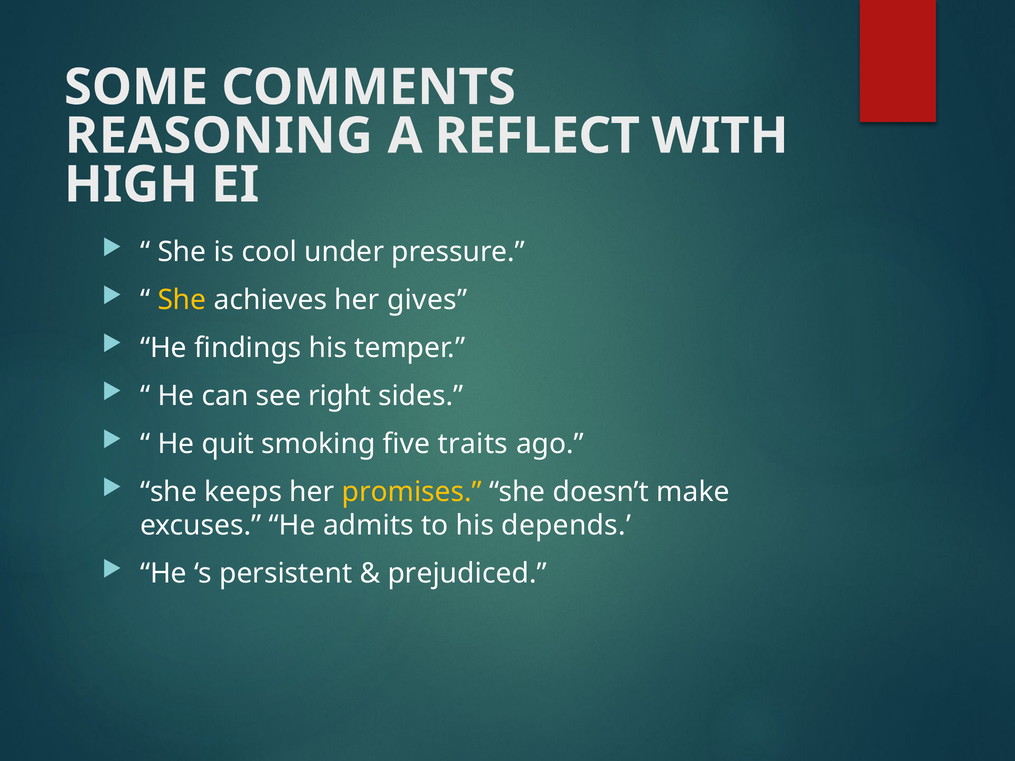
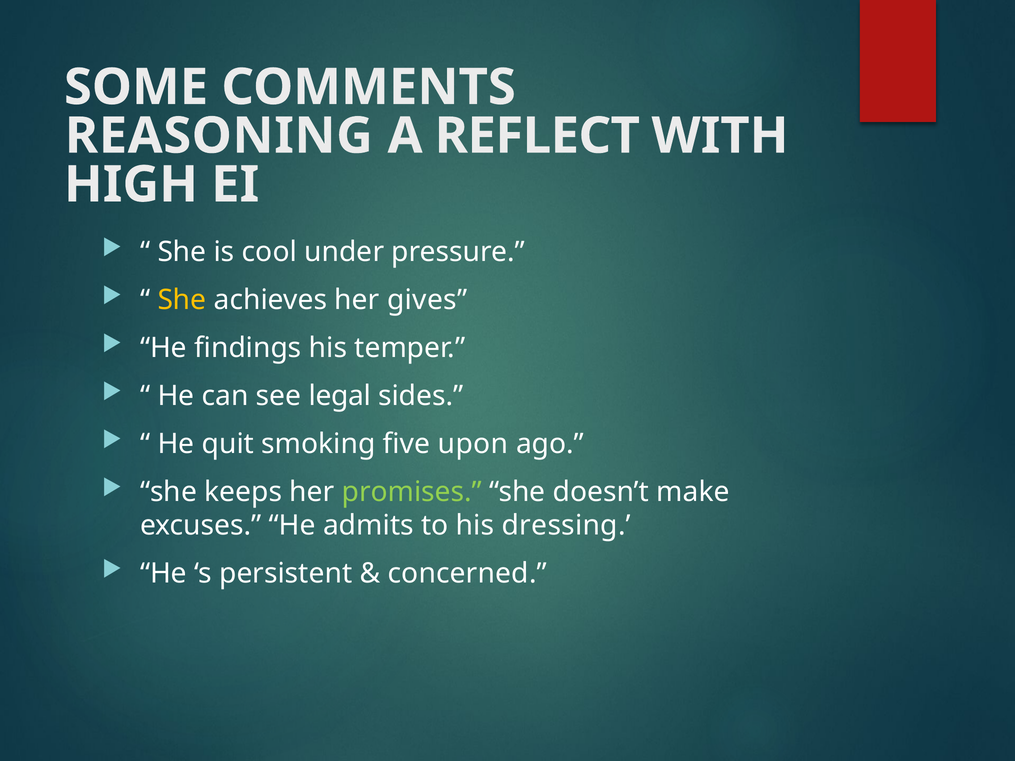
right: right -> legal
traits: traits -> upon
promises colour: yellow -> light green
depends: depends -> dressing
prejudiced: prejudiced -> concerned
